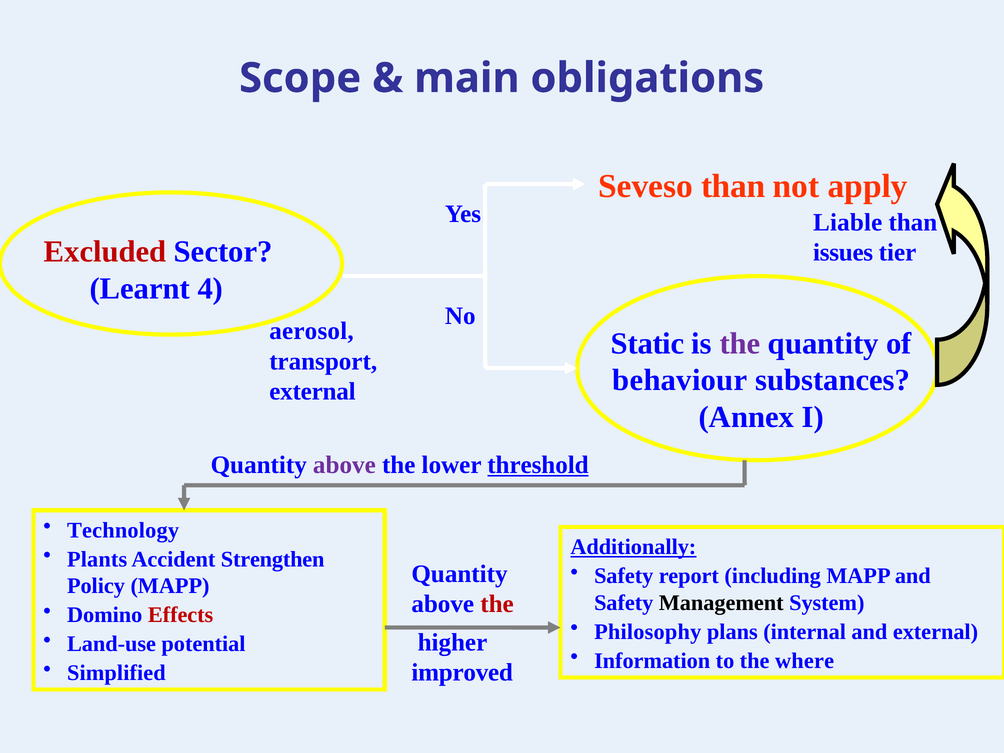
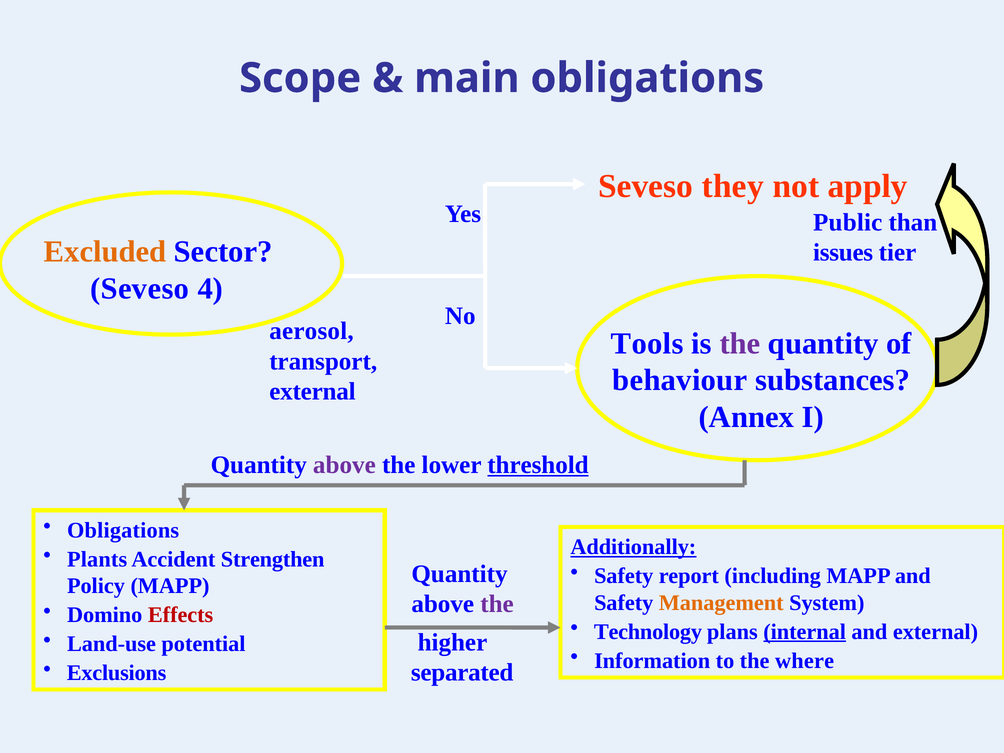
Seveso than: than -> they
Liable: Liable -> Public
Excluded colour: red -> orange
Learnt at (140, 289): Learnt -> Seveso
Static: Static -> Tools
Technology at (123, 530): Technology -> Obligations
the at (497, 604) colour: red -> purple
Management colour: black -> orange
Philosophy: Philosophy -> Technology
internal underline: none -> present
Simplified: Simplified -> Exclusions
improved: improved -> separated
